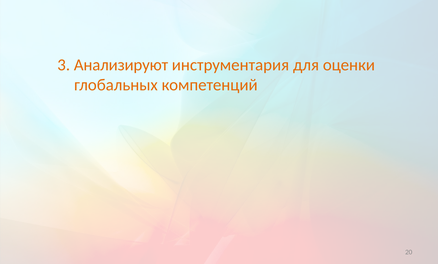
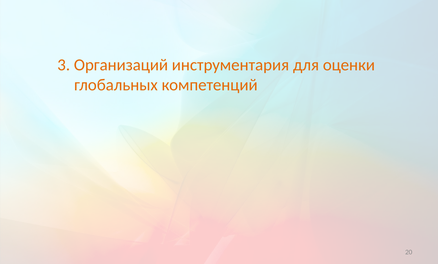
Анализируют: Анализируют -> Организаций
